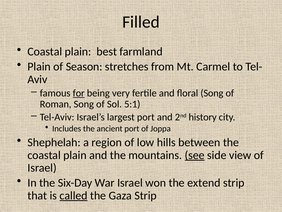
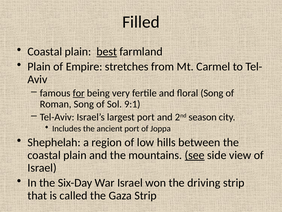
best underline: none -> present
Season: Season -> Empire
5:1: 5:1 -> 9:1
history: history -> season
extend: extend -> driving
called underline: present -> none
